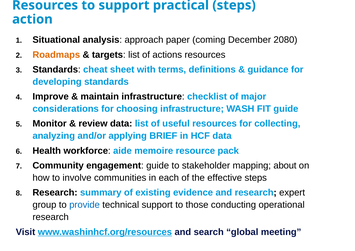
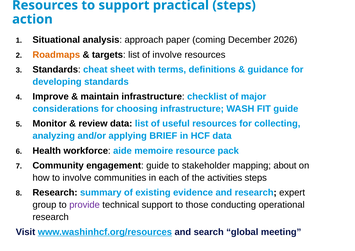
2080: 2080 -> 2026
of actions: actions -> involve
effective: effective -> activities
provide colour: blue -> purple
